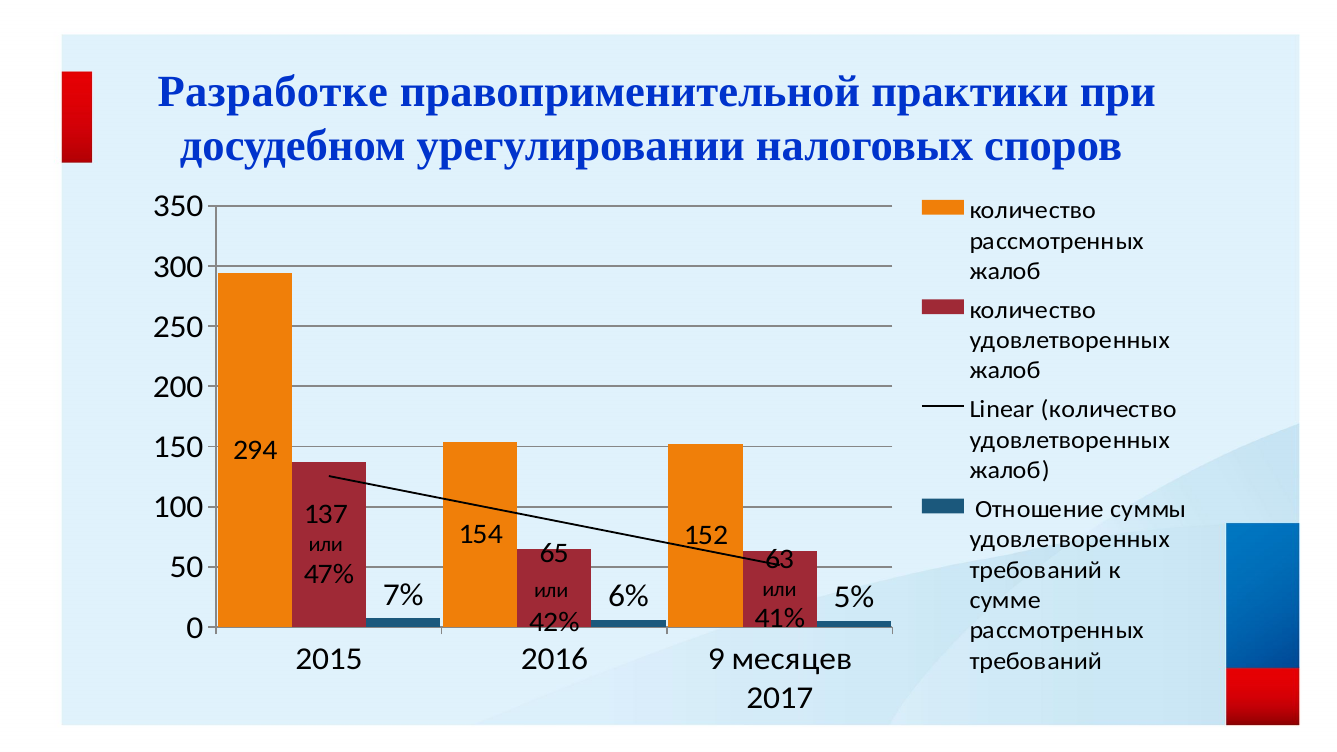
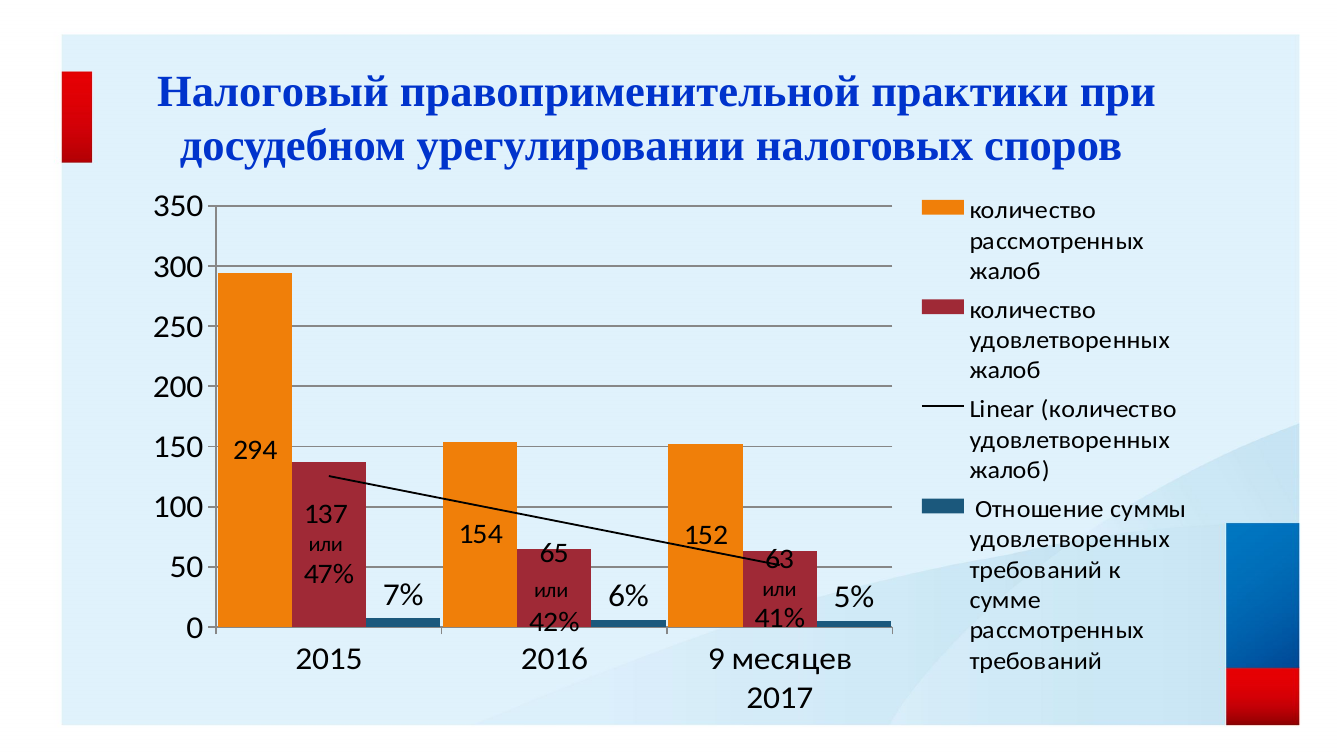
Разработке: Разработке -> Налоговый
